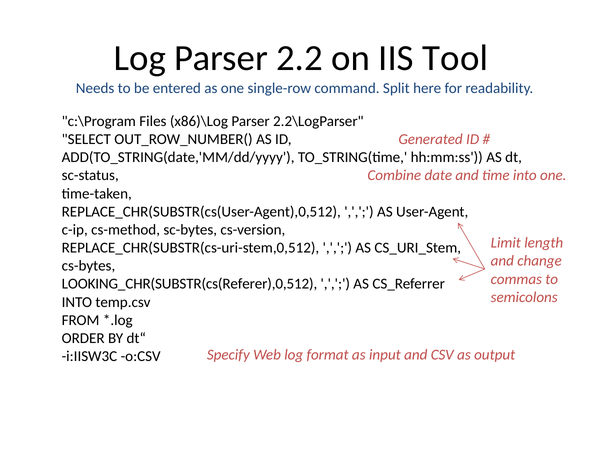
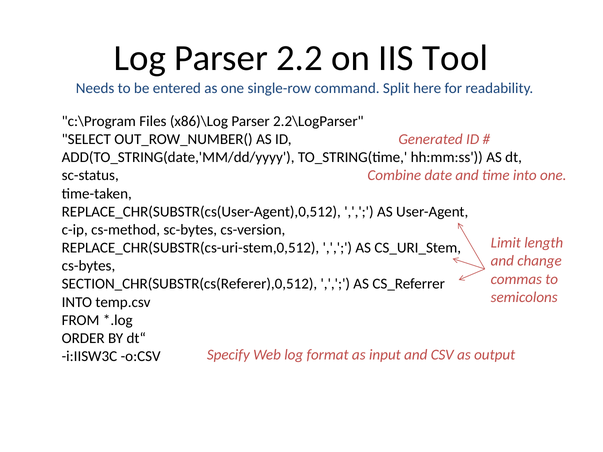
LOOKING_CHR(SUBSTR(cs(Referer),0,512: LOOKING_CHR(SUBSTR(cs(Referer),0,512 -> SECTION_CHR(SUBSTR(cs(Referer),0,512
